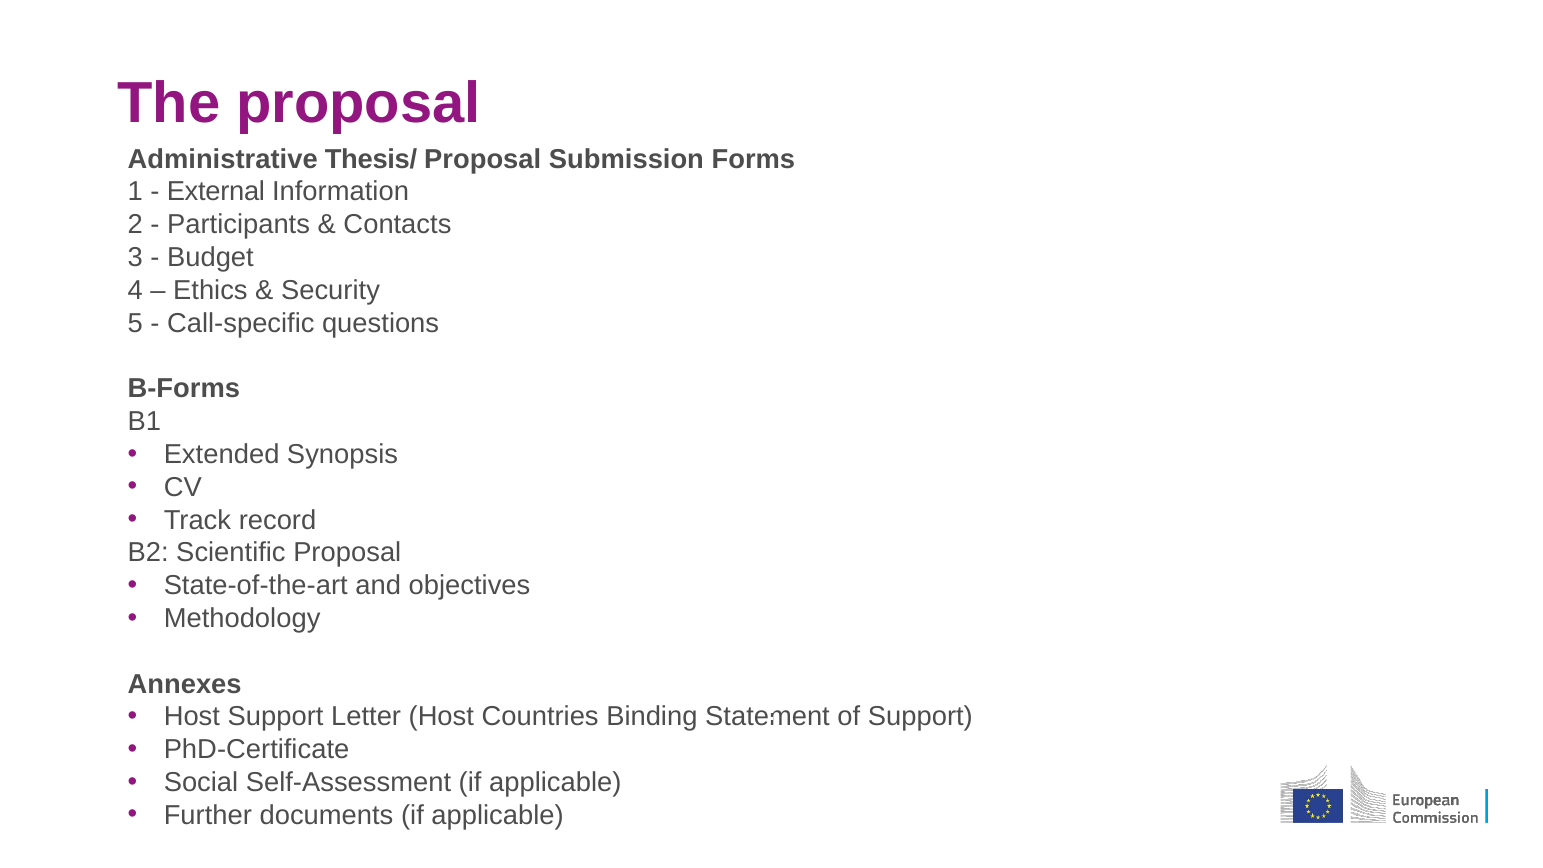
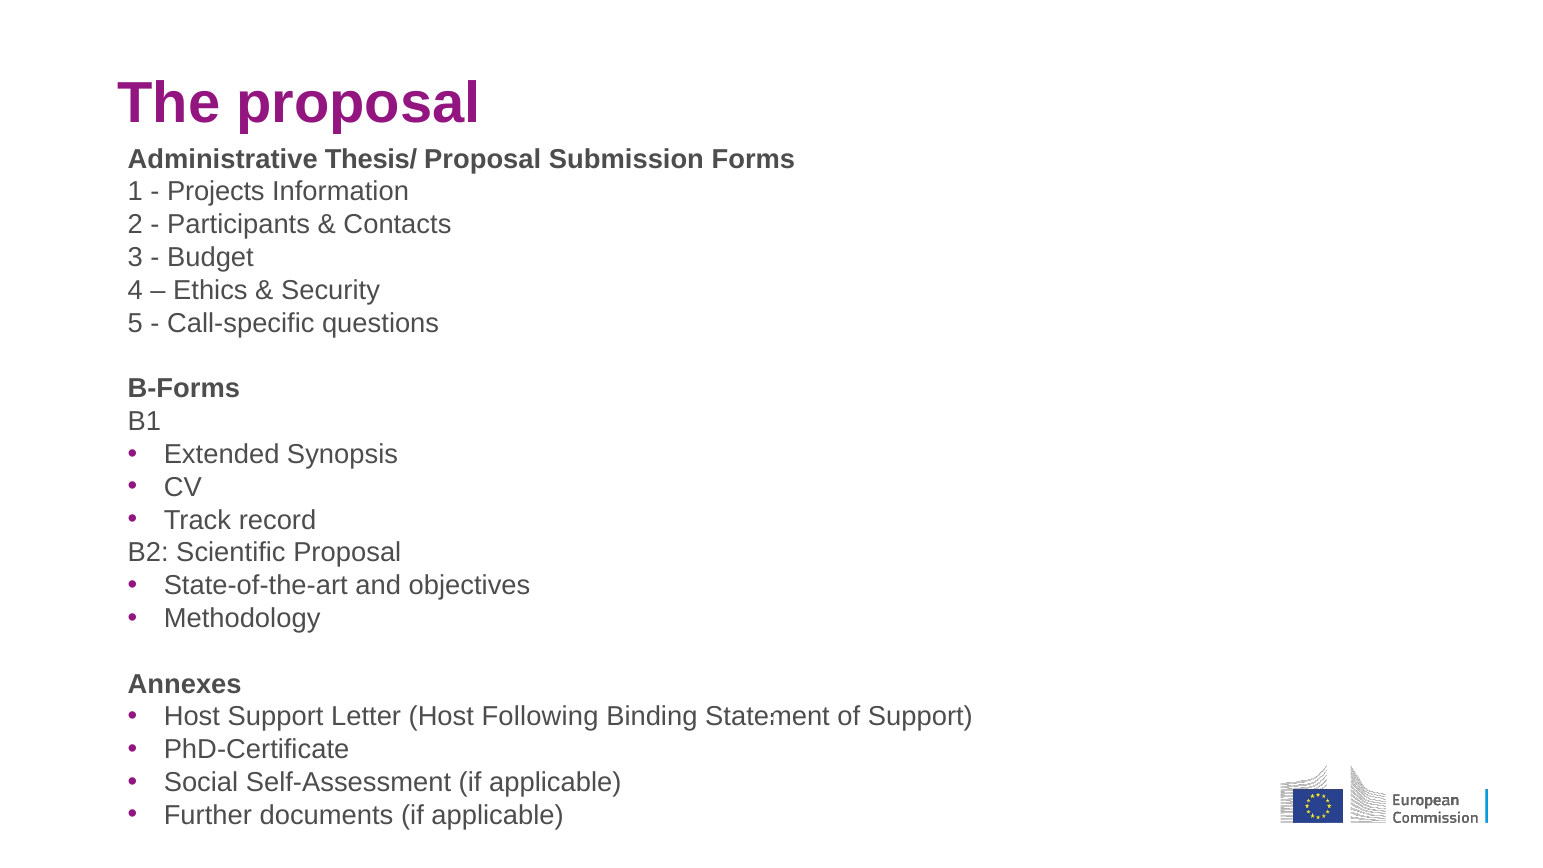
External: External -> Projects
Countries: Countries -> Following
